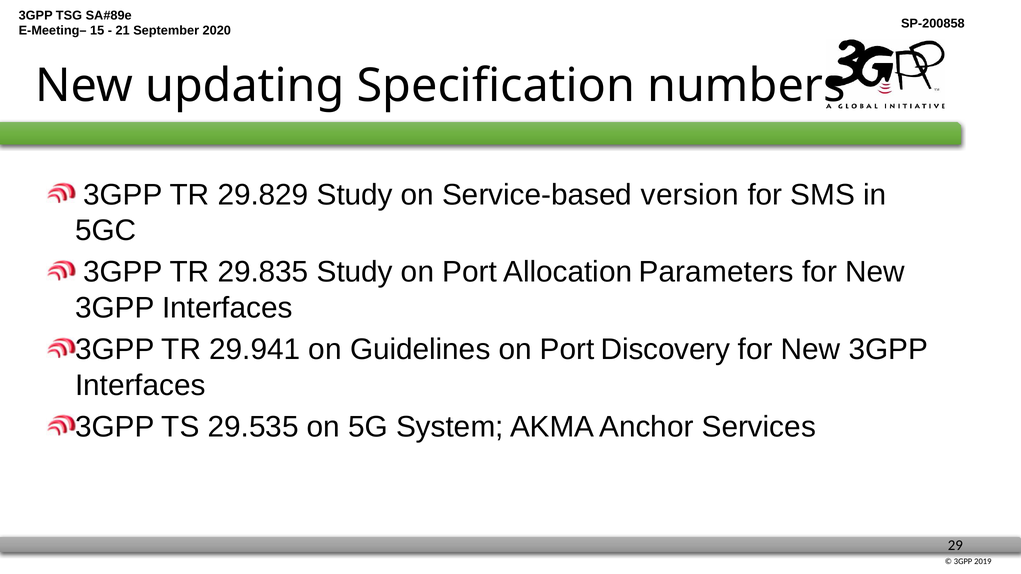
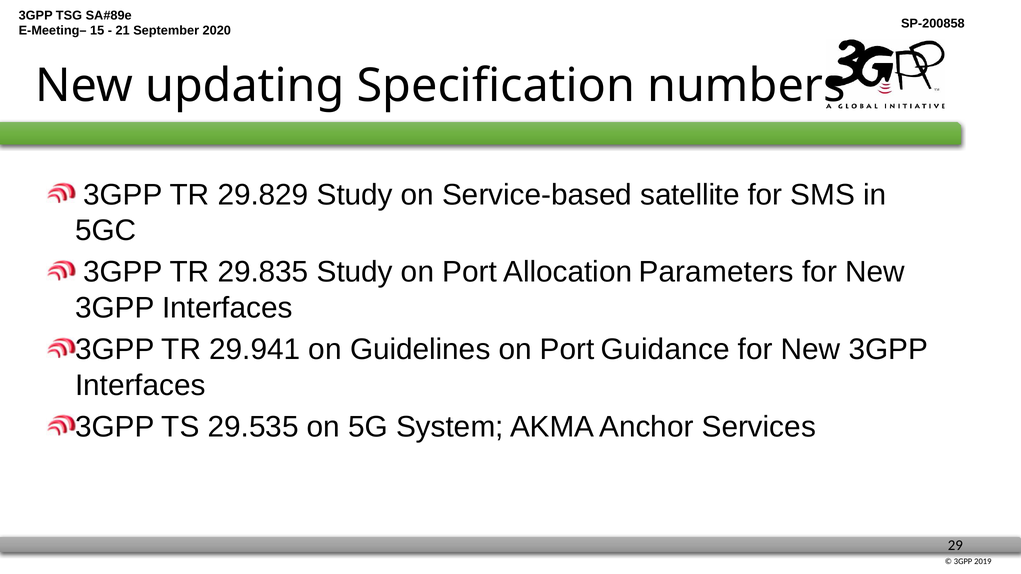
version: version -> satellite
Discovery: Discovery -> Guidance
